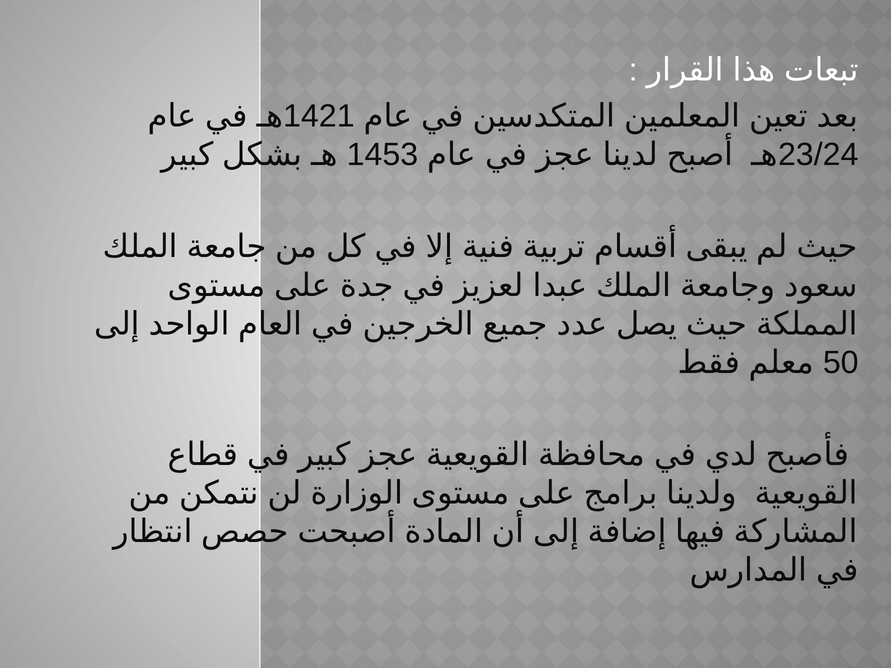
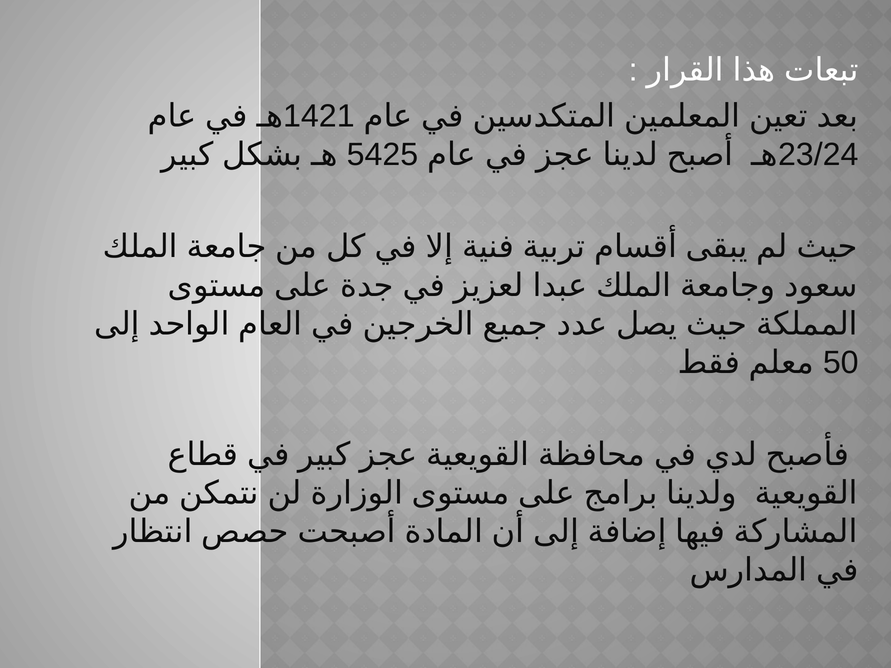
1453: 1453 -> 5425
